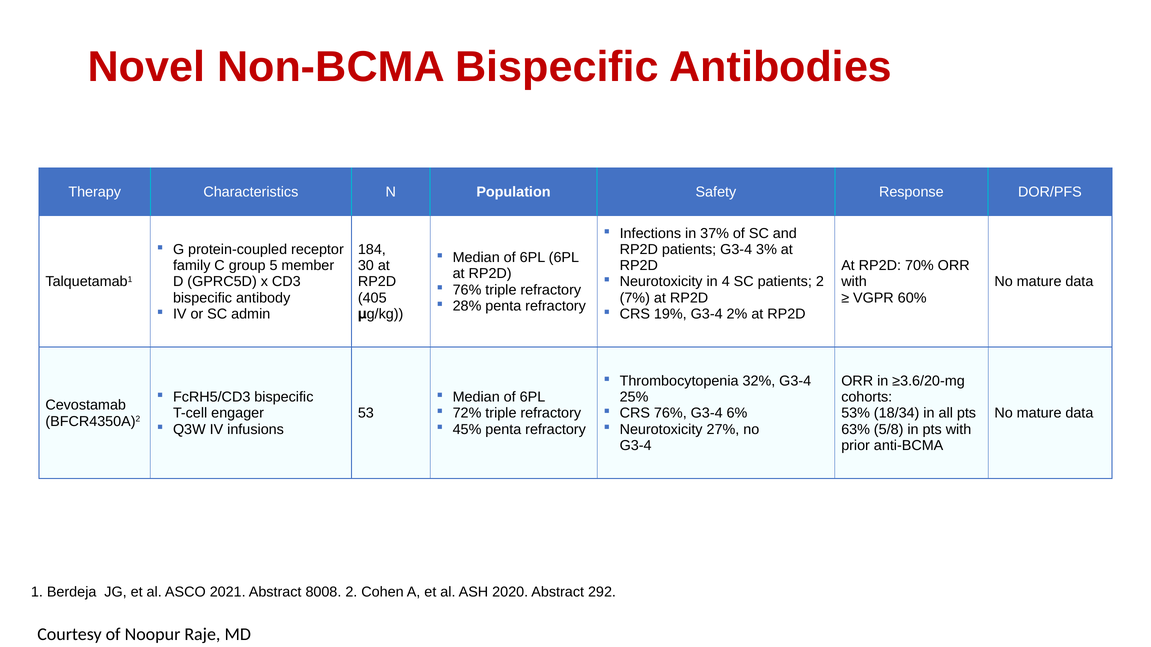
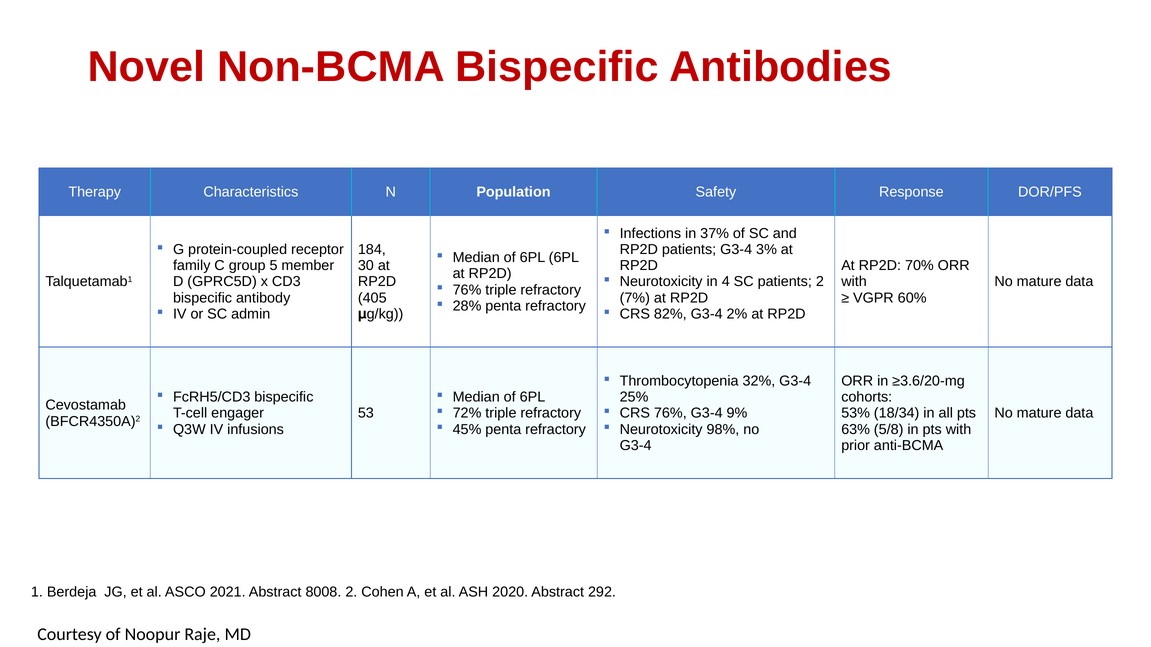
19%: 19% -> 82%
6%: 6% -> 9%
27%: 27% -> 98%
